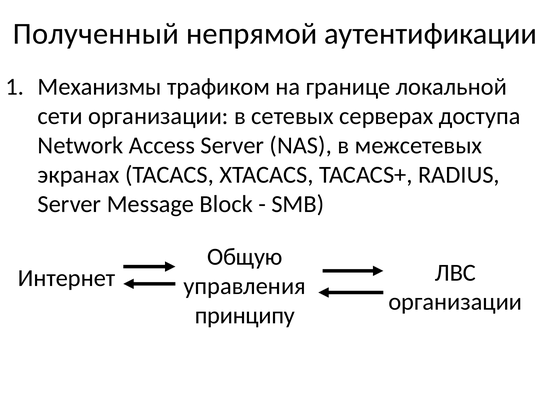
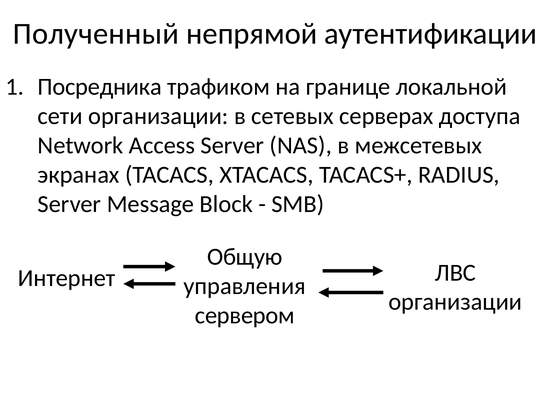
Механизмы: Механизмы -> Посредника
принципу: принципу -> сервером
